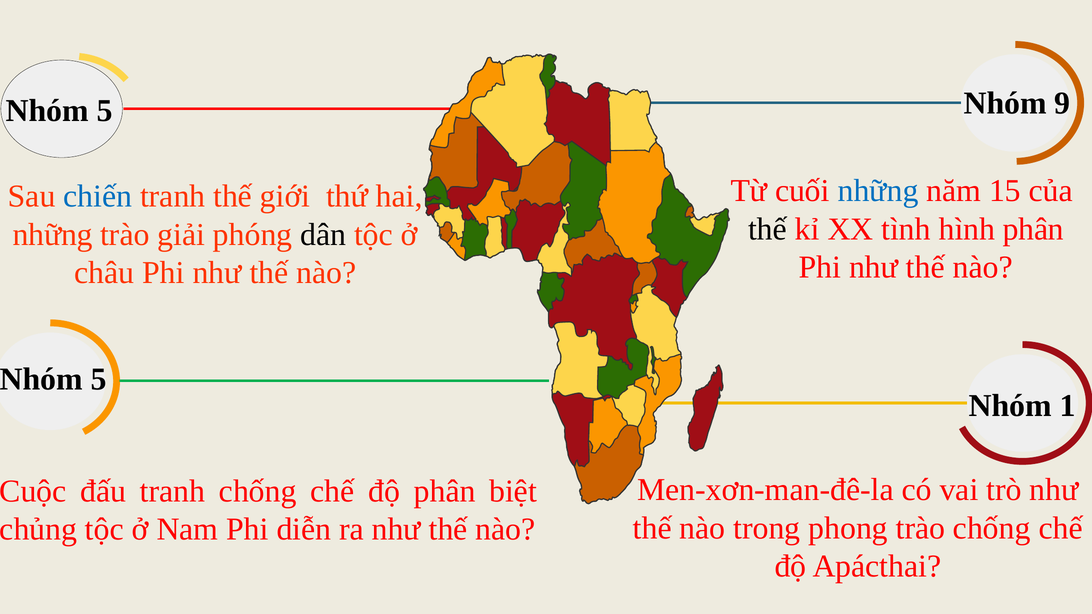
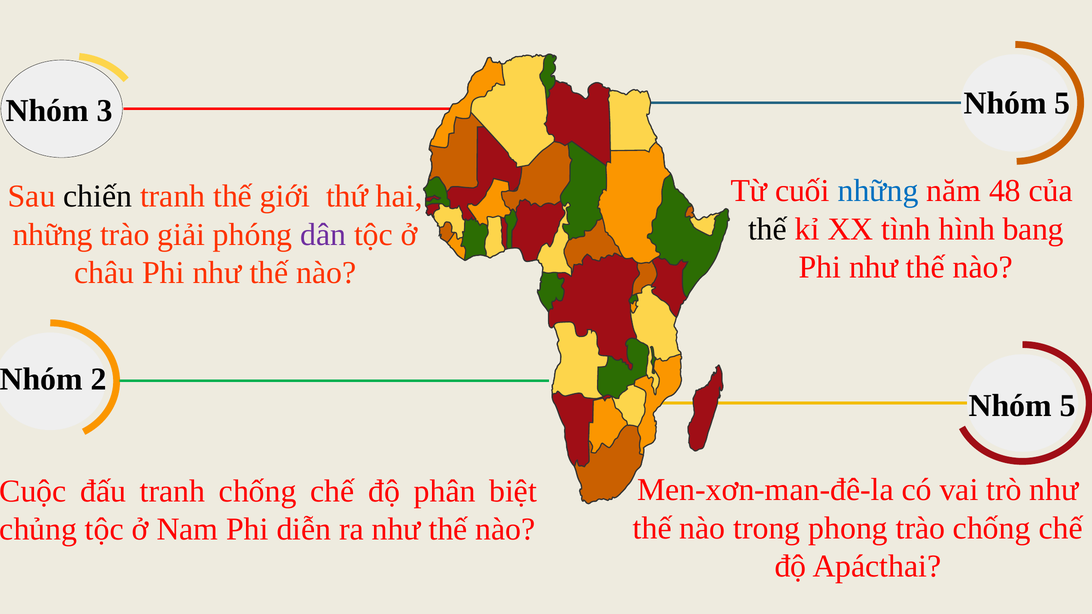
5 at (105, 111): 5 -> 3
9 at (1062, 103): 9 -> 5
15: 15 -> 48
chiến colour: blue -> black
hình phân: phân -> bang
dân colour: black -> purple
5 at (99, 379): 5 -> 2
1 at (1068, 406): 1 -> 5
